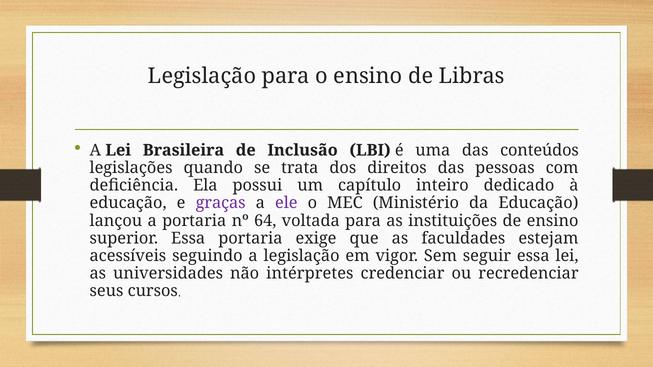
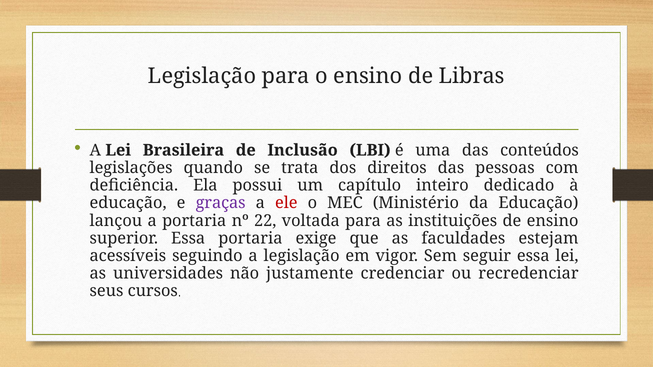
ele colour: purple -> red
64: 64 -> 22
intérpretes: intérpretes -> justamente
